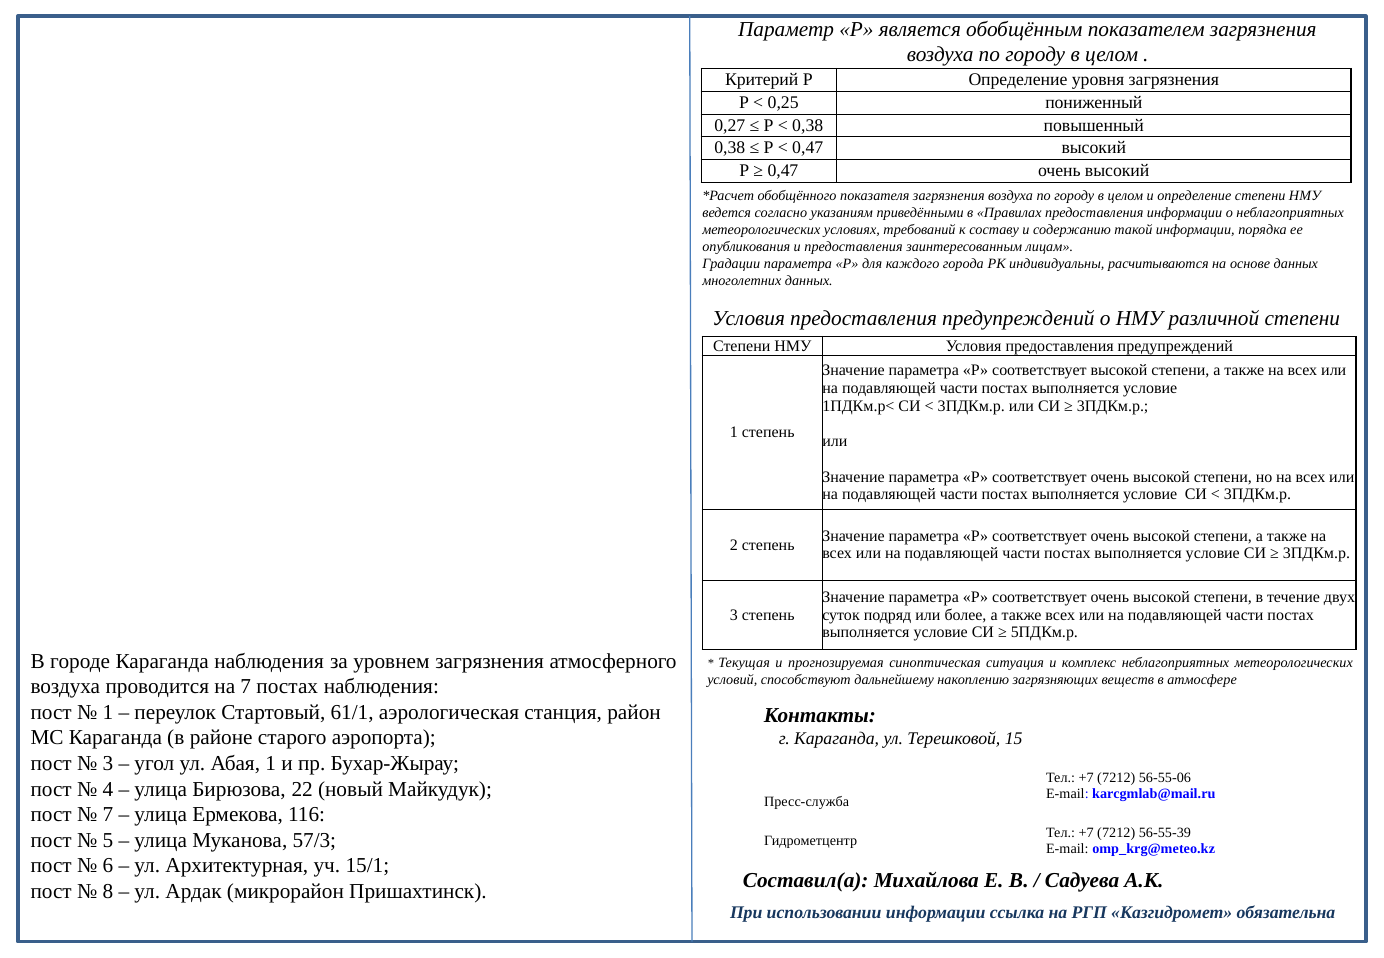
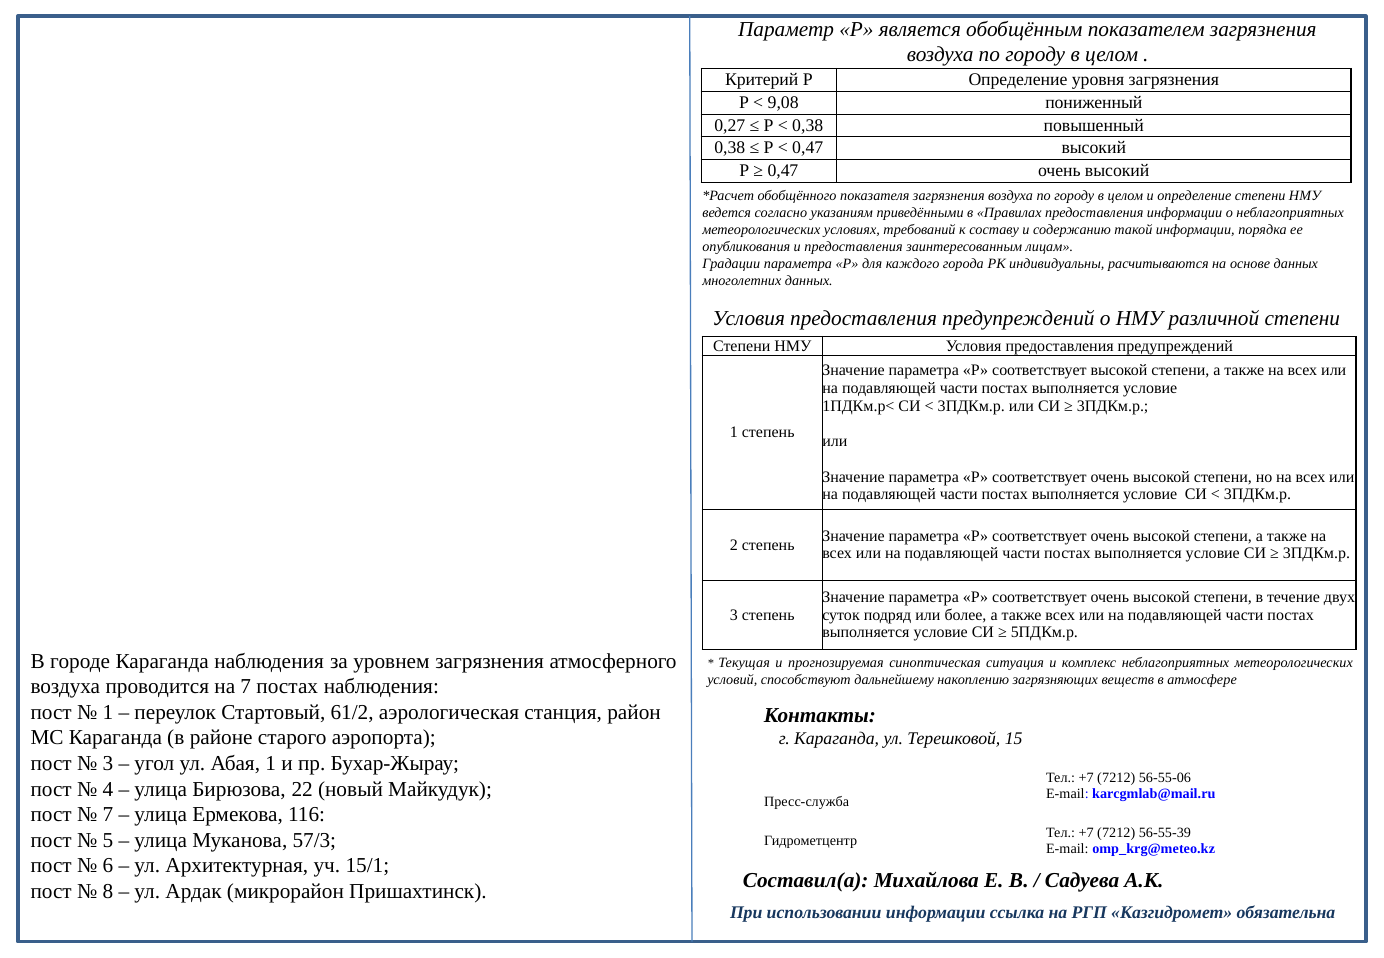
0,25: 0,25 -> 9,08
61/1: 61/1 -> 61/2
